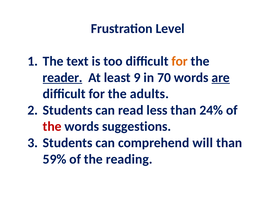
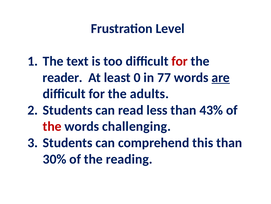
for at (180, 61) colour: orange -> red
reader underline: present -> none
9: 9 -> 0
70: 70 -> 77
24%: 24% -> 43%
suggestions: suggestions -> challenging
will: will -> this
59%: 59% -> 30%
